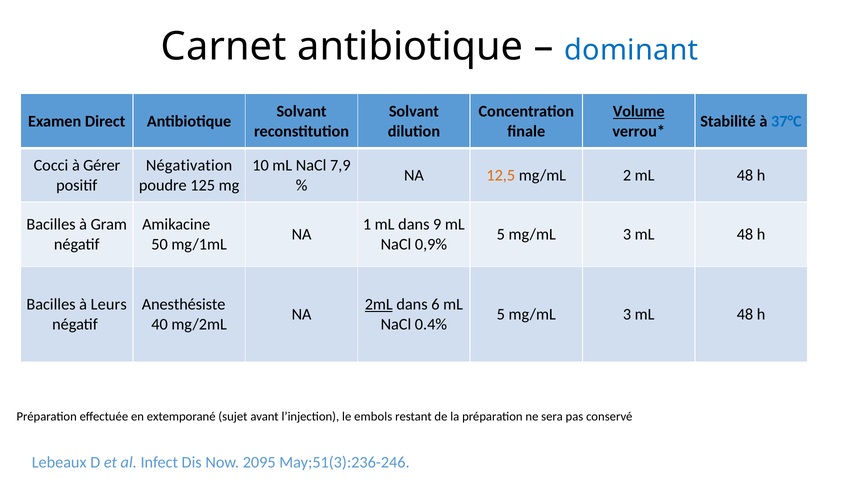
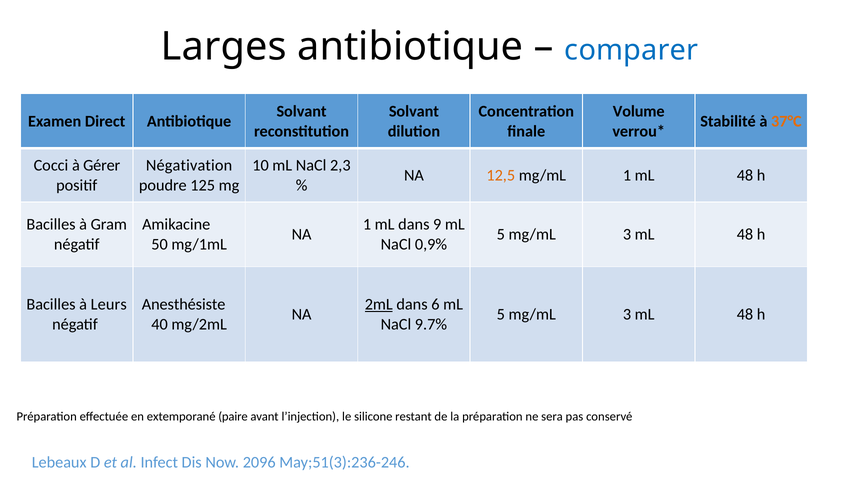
Carnet: Carnet -> Larges
dominant: dominant -> comparer
Volume underline: present -> none
37°C colour: blue -> orange
7,9: 7,9 -> 2,3
mg/mL 2: 2 -> 1
0.4%: 0.4% -> 9.7%
sujet: sujet -> paire
embols: embols -> silicone
2095: 2095 -> 2096
